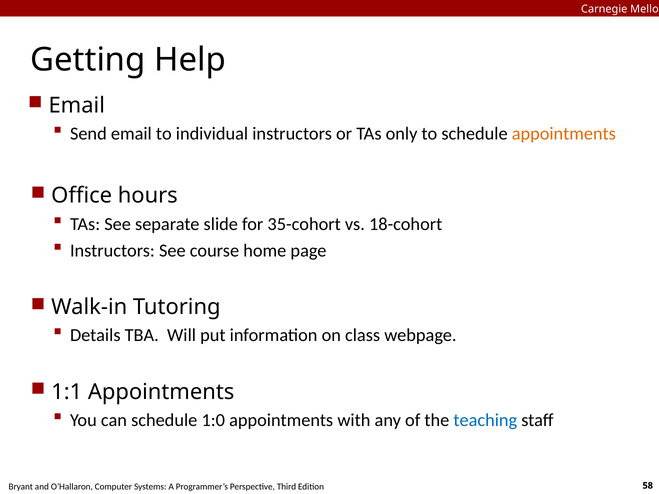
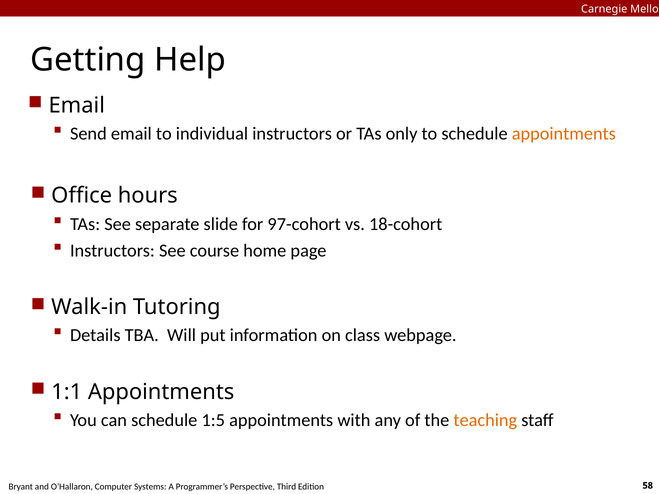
35-cohort: 35-cohort -> 97-cohort
1:0: 1:0 -> 1:5
teaching colour: blue -> orange
